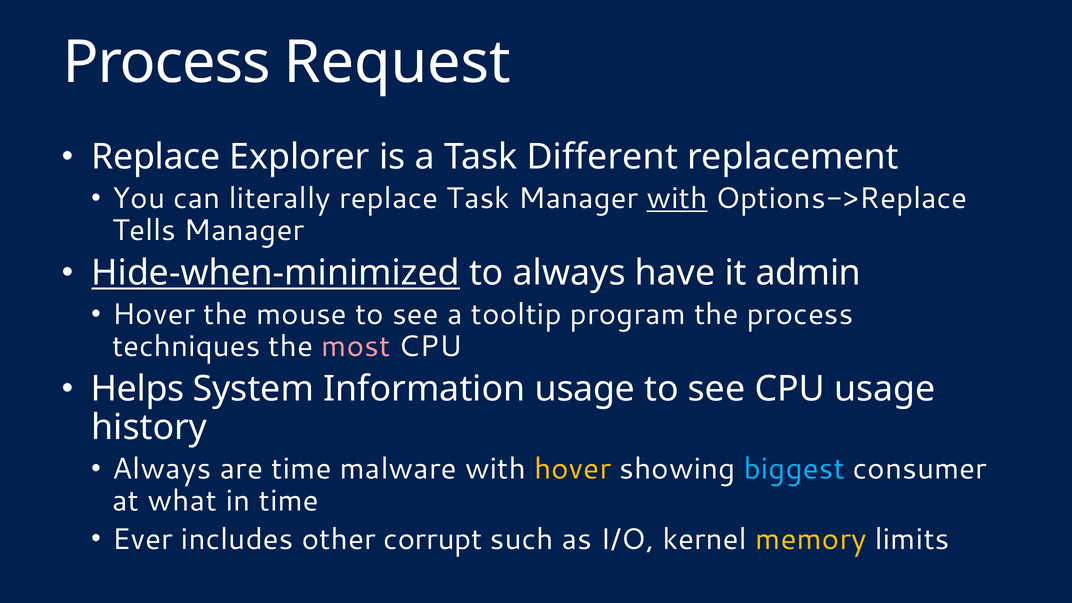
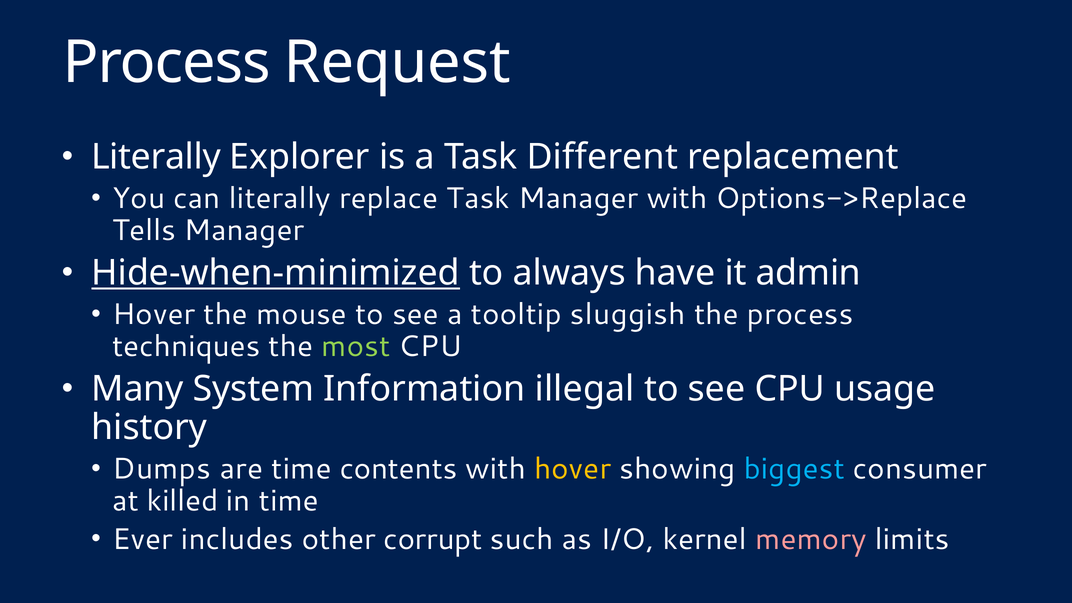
Replace at (156, 157): Replace -> Literally
with at (677, 198) underline: present -> none
program: program -> sluggish
most colour: pink -> light green
Helps: Helps -> Many
Information usage: usage -> illegal
Always at (162, 469): Always -> Dumps
malware: malware -> contents
what: what -> killed
memory colour: yellow -> pink
